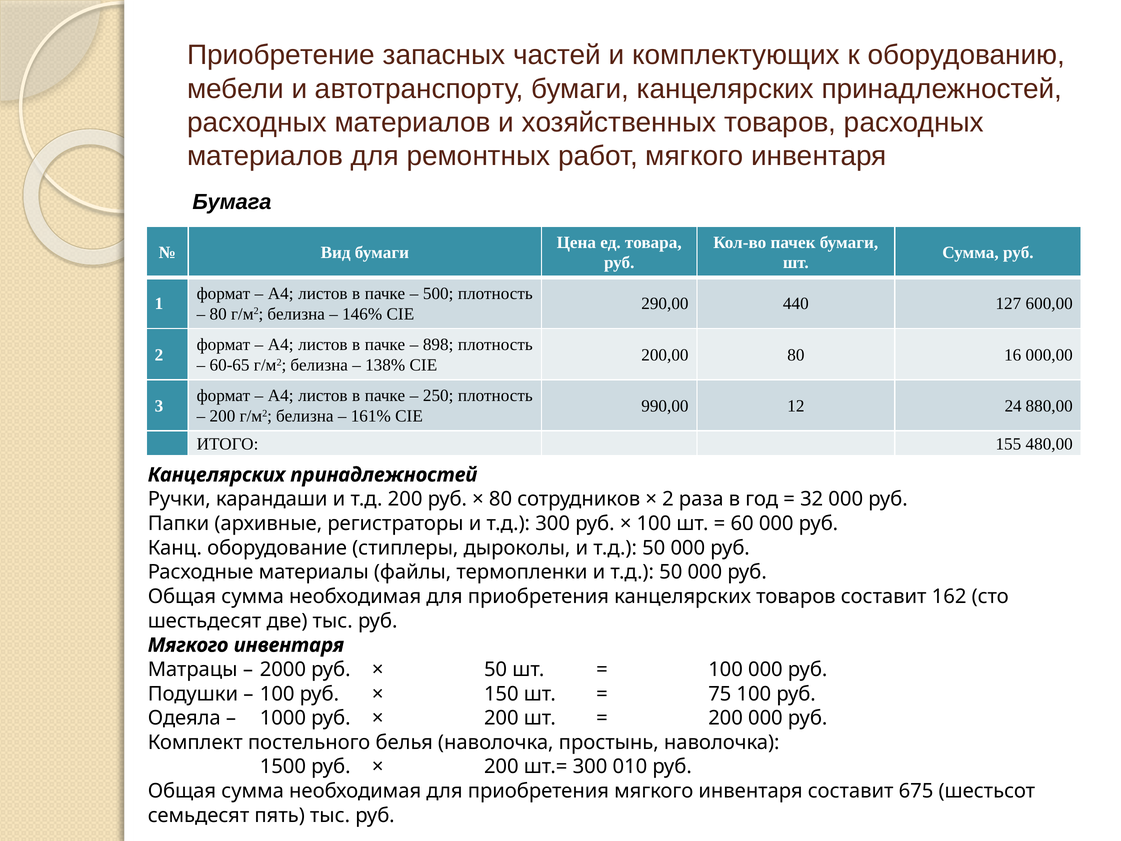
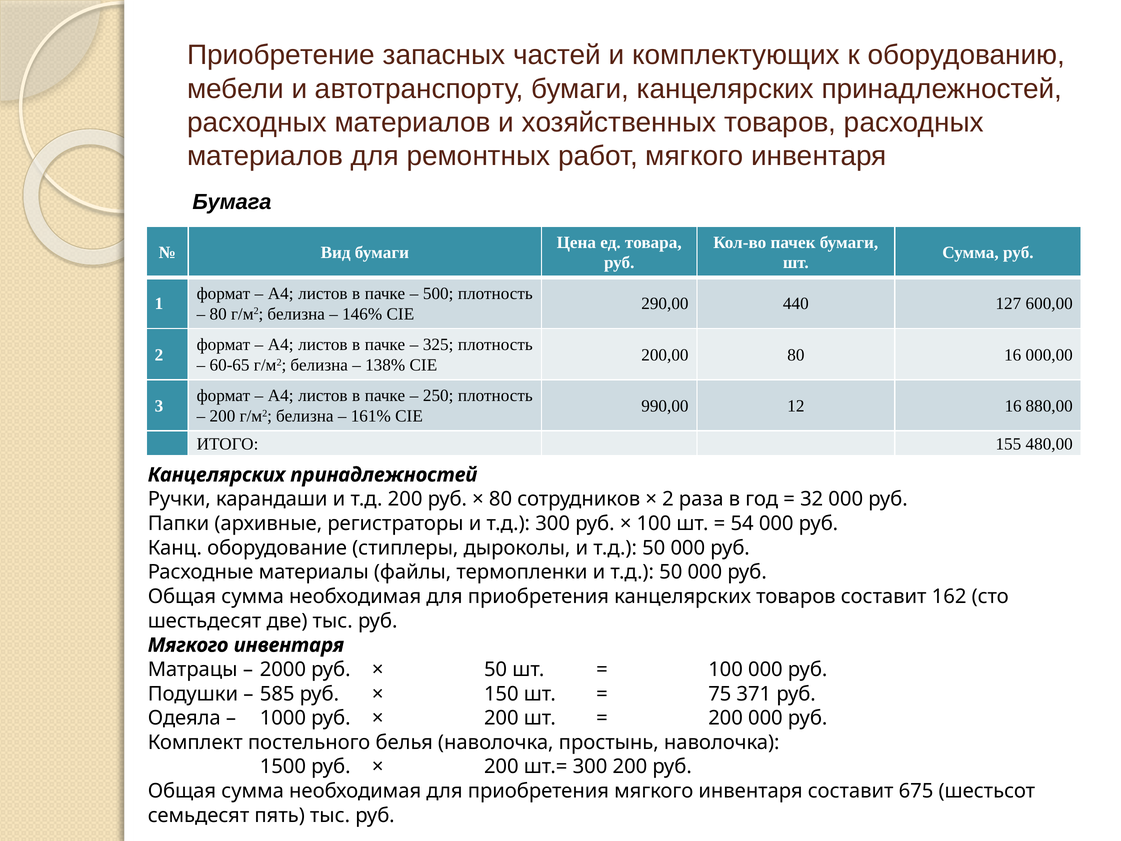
898: 898 -> 325
12 24: 24 -> 16
60: 60 -> 54
100 at (277, 694): 100 -> 585
75 100: 100 -> 371
300 010: 010 -> 200
